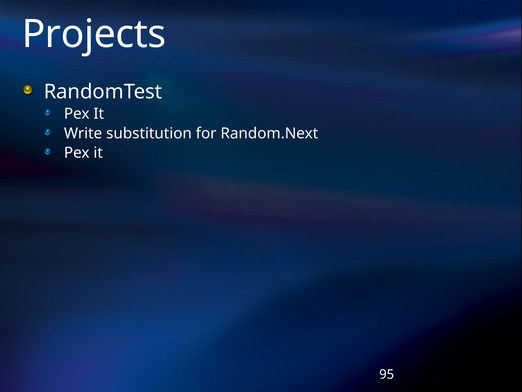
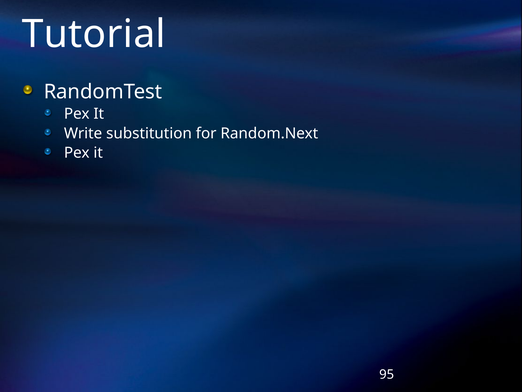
Projects: Projects -> Tutorial
